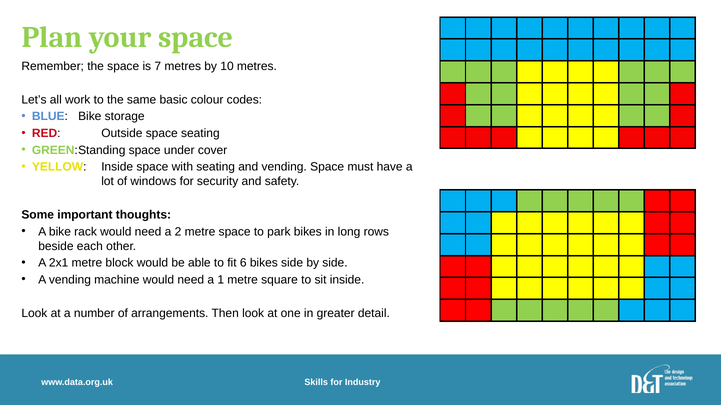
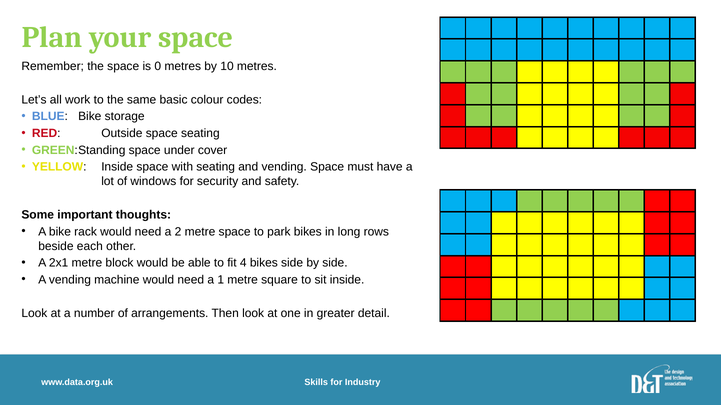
7: 7 -> 0
6: 6 -> 4
